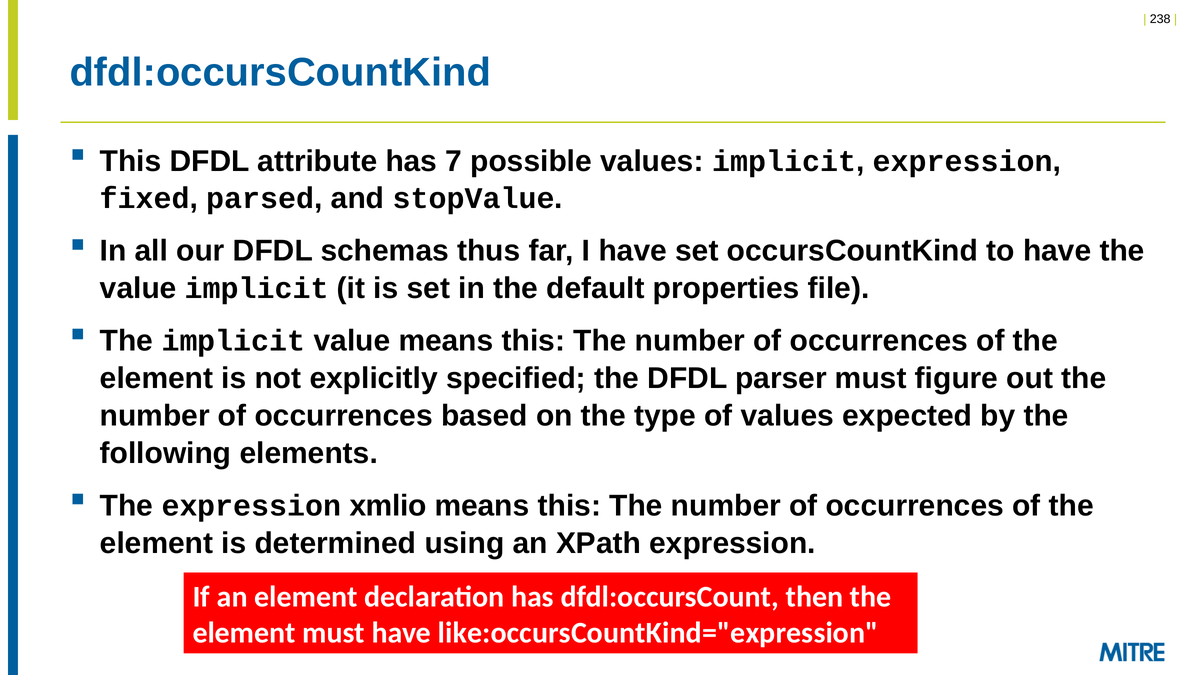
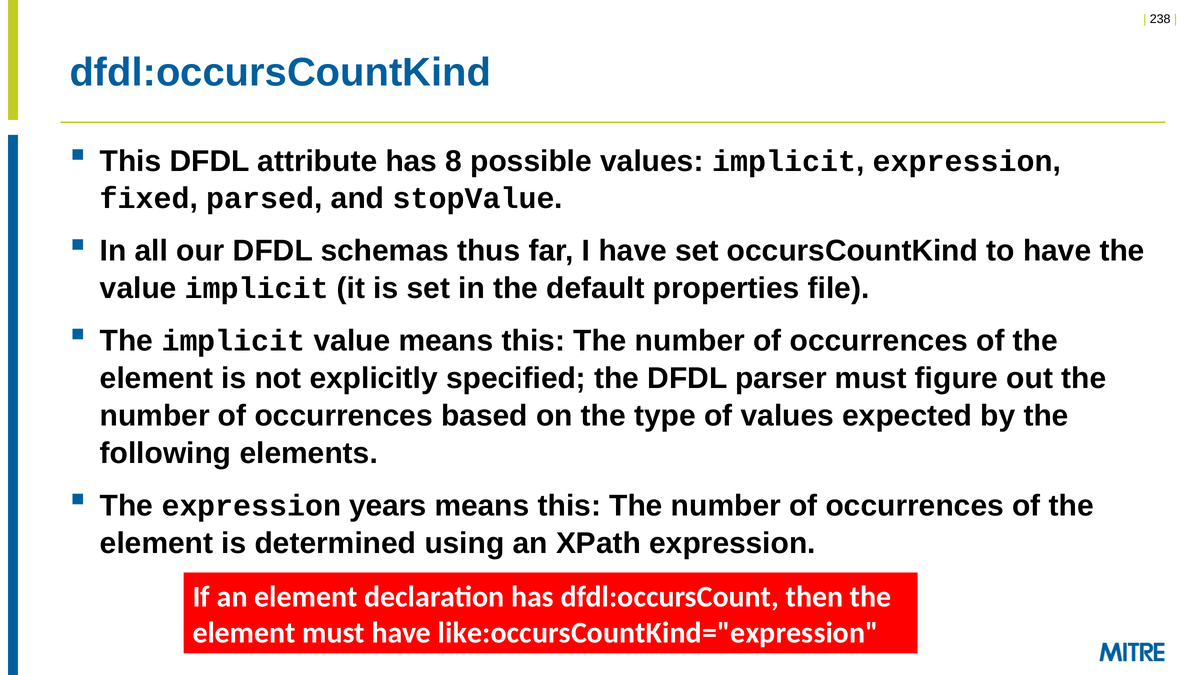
7: 7 -> 8
xmlio: xmlio -> years
